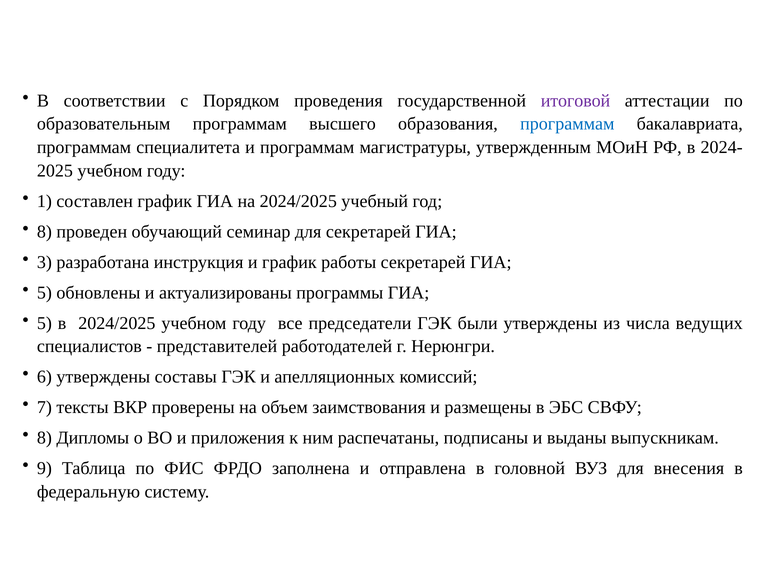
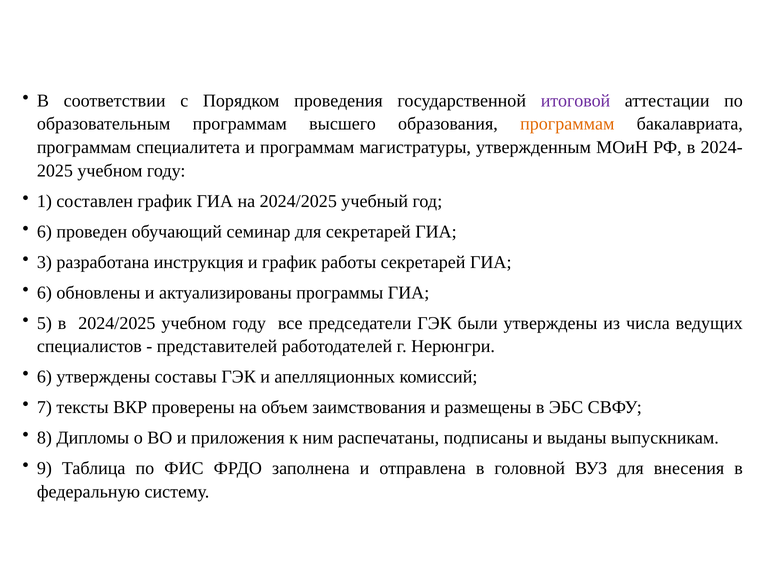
программам at (567, 124) colour: blue -> orange
8 at (44, 232): 8 -> 6
5 at (44, 293): 5 -> 6
